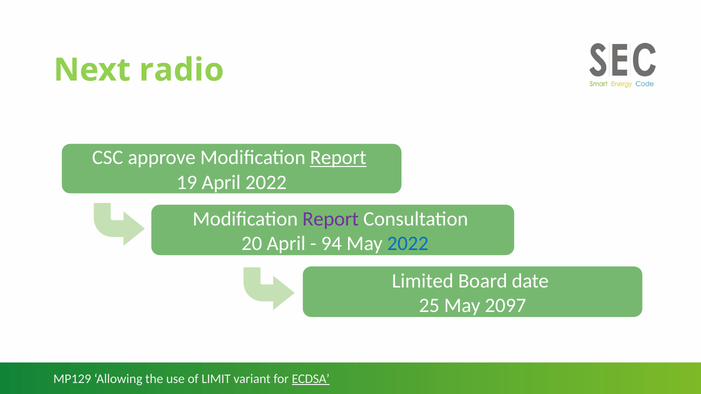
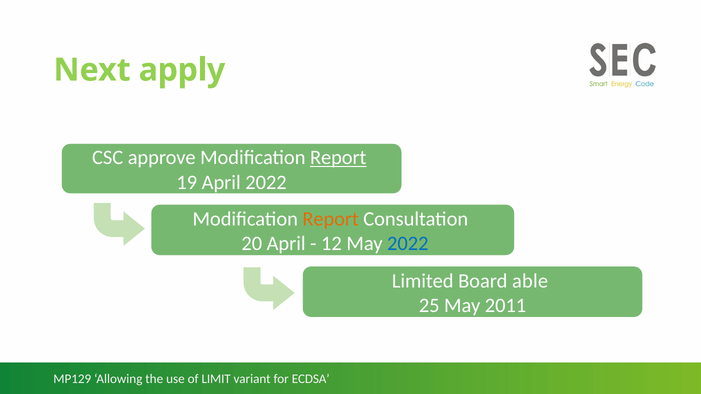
radio: radio -> apply
Report at (331, 219) colour: purple -> orange
94: 94 -> 12
date: date -> able
2097: 2097 -> 2011
ECDSA underline: present -> none
